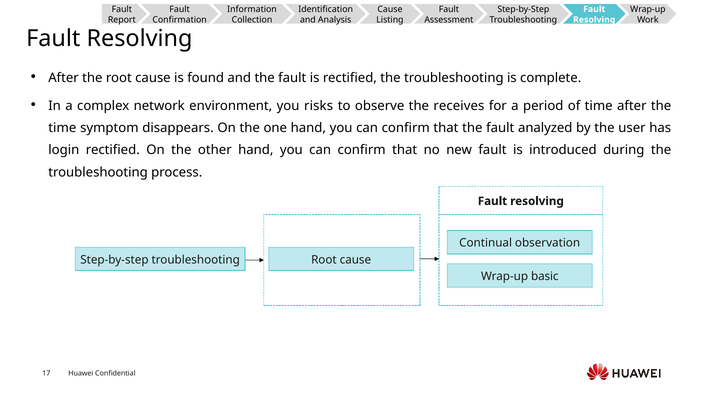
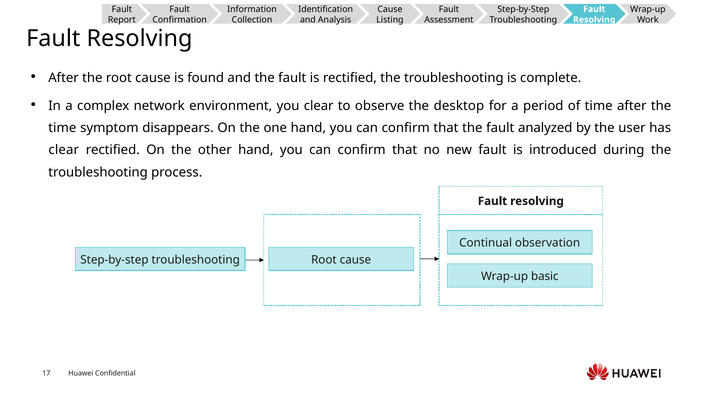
you risks: risks -> clear
receives: receives -> desktop
login at (64, 150): login -> clear
